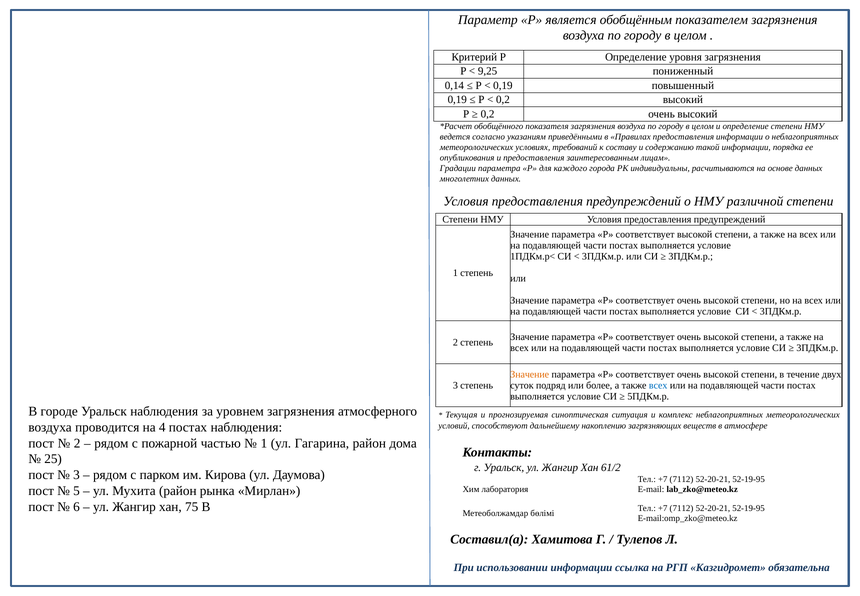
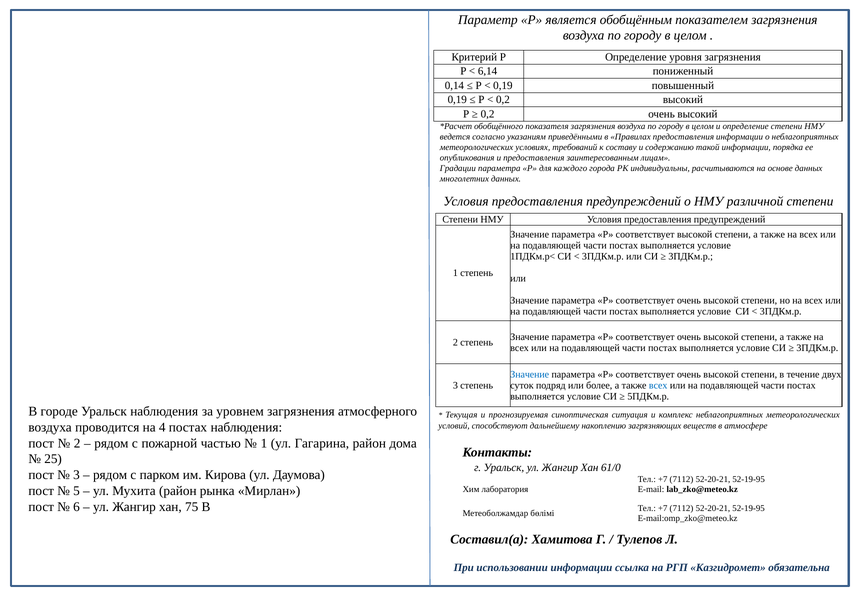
9,25: 9,25 -> 6,14
Значение at (530, 374) colour: orange -> blue
61/2: 61/2 -> 61/0
